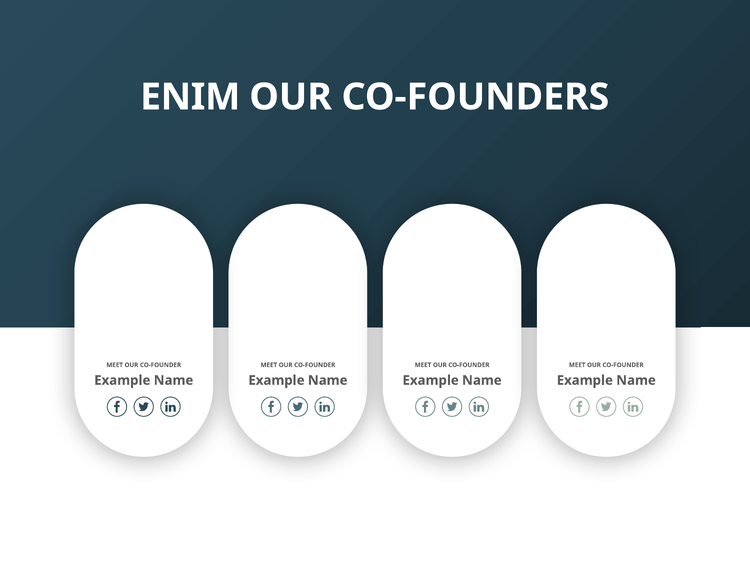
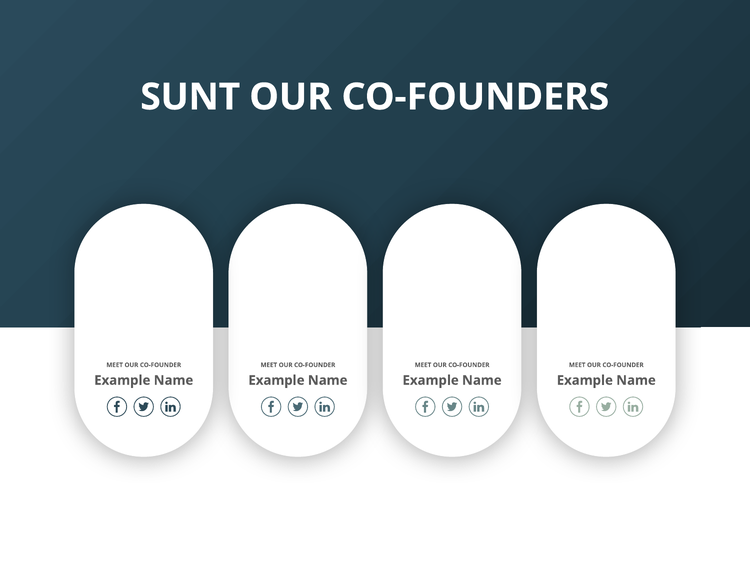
ENIM: ENIM -> SUNT
